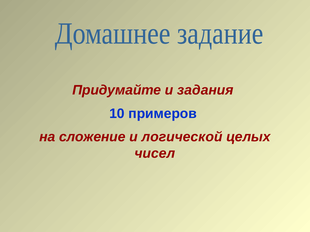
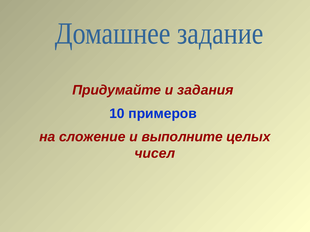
логической: логической -> выполните
